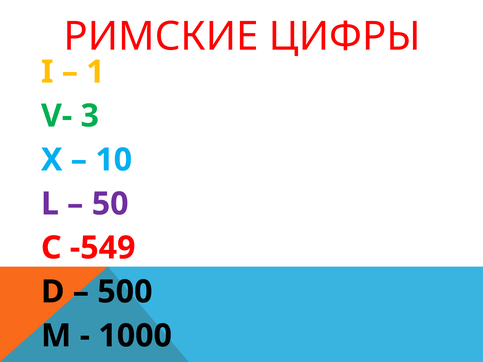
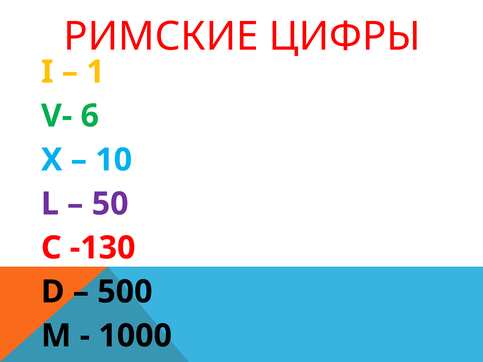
3: 3 -> 6
-549: -549 -> -130
